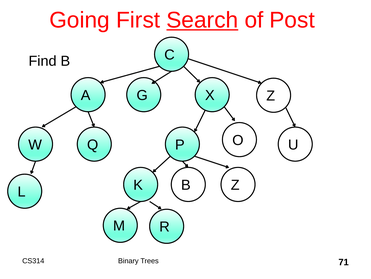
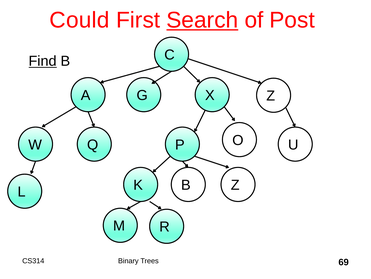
Going: Going -> Could
Find underline: none -> present
71: 71 -> 69
